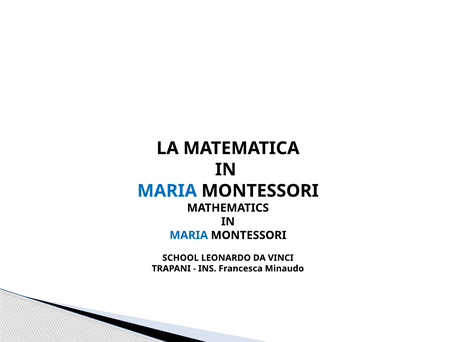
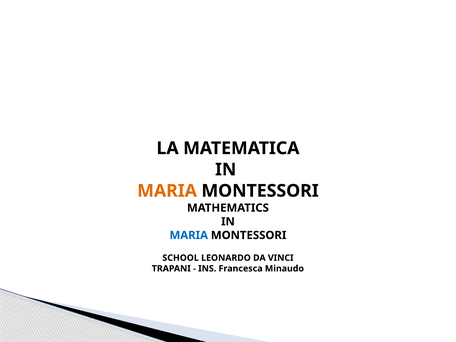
MARIA at (167, 191) colour: blue -> orange
